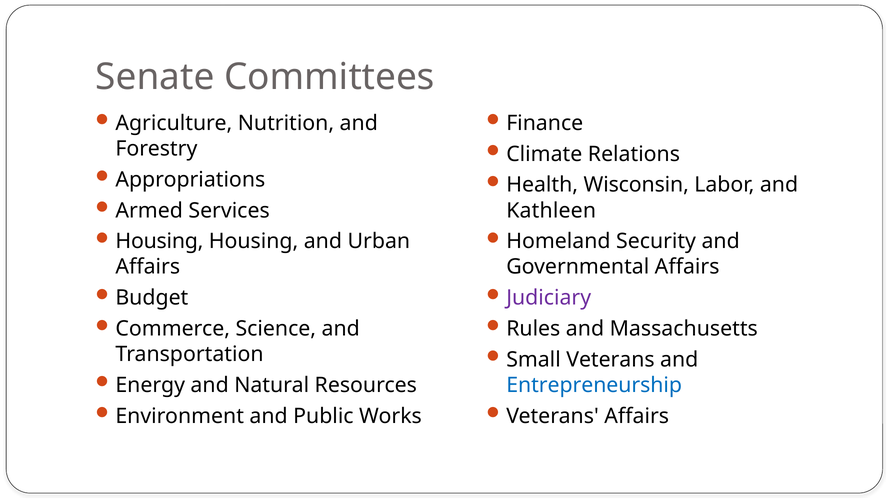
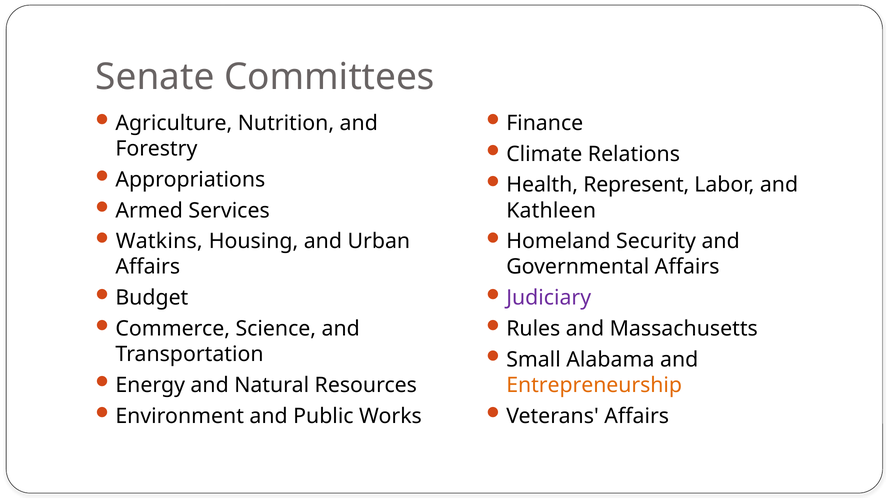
Wisconsin: Wisconsin -> Represent
Housing at (159, 241): Housing -> Watkins
Small Veterans: Veterans -> Alabama
Entrepreneurship colour: blue -> orange
